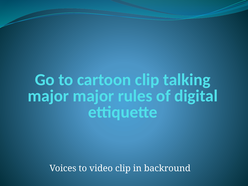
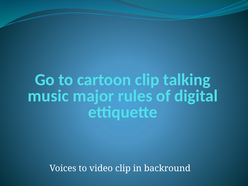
major at (48, 96): major -> music
